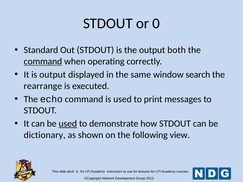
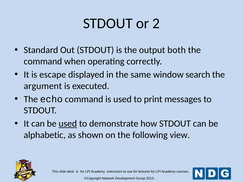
0: 0 -> 2
command at (43, 61) underline: present -> none
is output: output -> escape
rearrange: rearrange -> argument
dictionary: dictionary -> alphabetic
